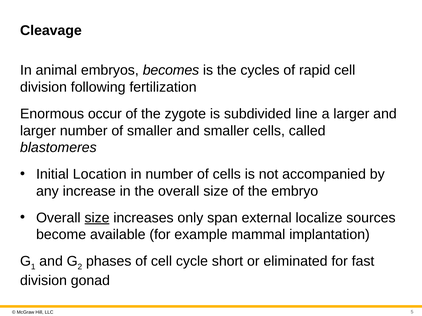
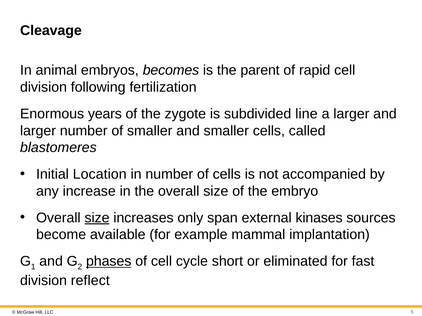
cycles: cycles -> parent
occur: occur -> years
localize: localize -> kinases
phases underline: none -> present
gonad: gonad -> reflect
